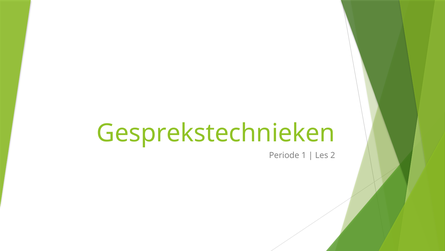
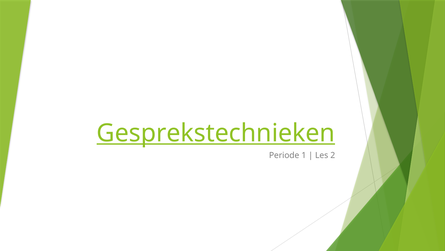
Gesprekstechnieken underline: none -> present
